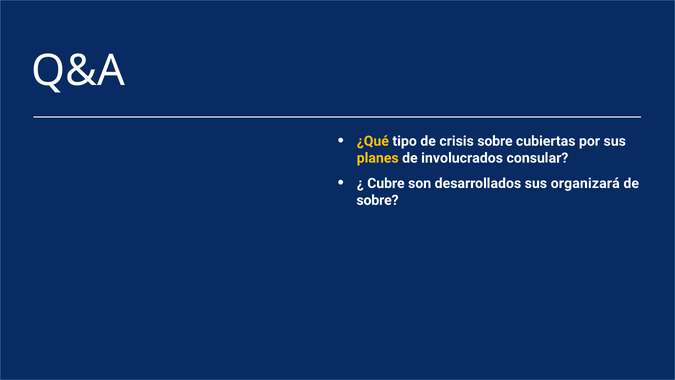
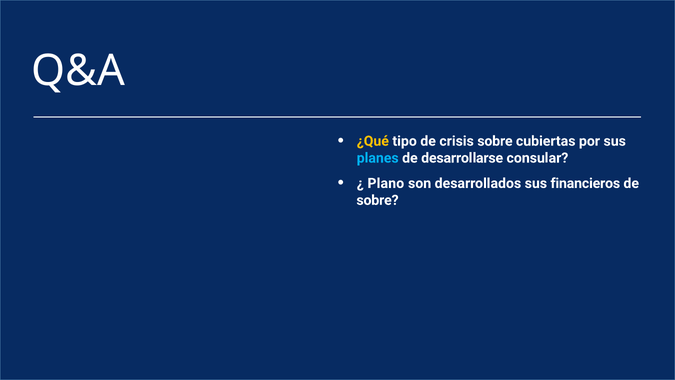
planes colour: yellow -> light blue
involucrados: involucrados -> desarrollarse
Cubre: Cubre -> Plano
organizará: organizará -> financieros
